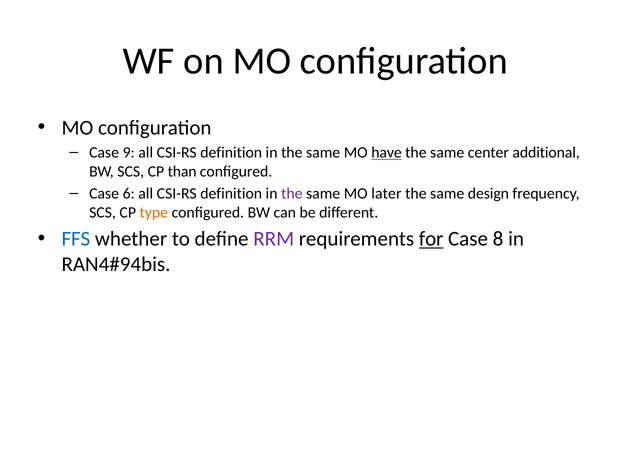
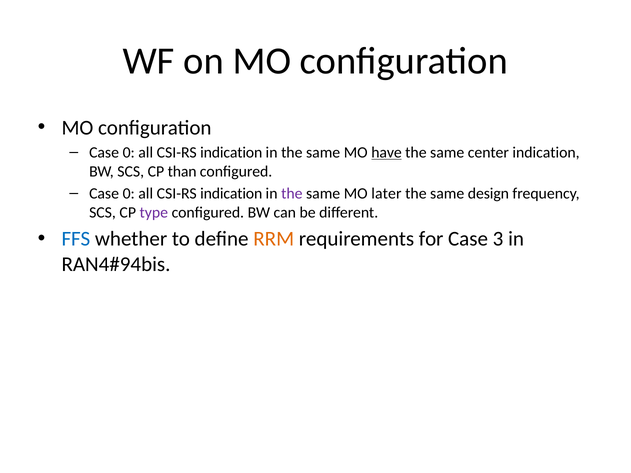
9 at (129, 153): 9 -> 0
definition at (231, 153): definition -> indication
center additional: additional -> indication
6 at (129, 194): 6 -> 0
definition at (231, 194): definition -> indication
type colour: orange -> purple
RRM colour: purple -> orange
for underline: present -> none
8: 8 -> 3
